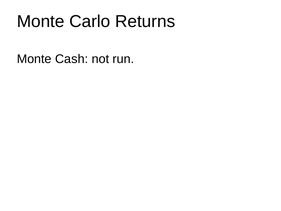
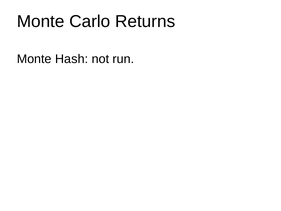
Cash: Cash -> Hash
